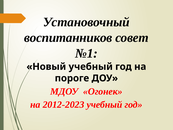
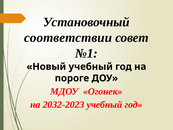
воспитанников: воспитанников -> соответствии
2012-2023: 2012-2023 -> 2032-2023
